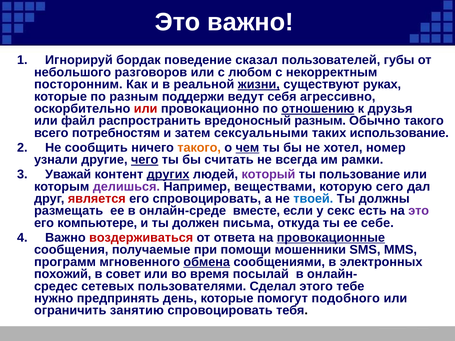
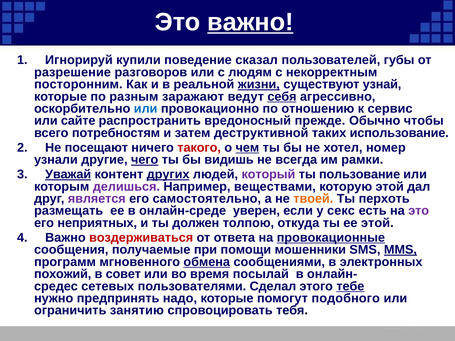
важно at (250, 22) underline: none -> present
бордак: бордак -> купили
небольшого: небольшого -> разрешение
любом: любом -> людям
руках: руках -> узнай
поддержи: поддержи -> заражают
себя underline: none -> present
или at (146, 109) colour: red -> blue
отношению underline: present -> none
друзья: друзья -> сервис
файл: файл -> сайте
вредоносный разным: разным -> прежде
Обычно такого: такого -> чтобы
сексуальными: сексуальными -> деструктивной
сообщить: сообщить -> посещают
такого at (199, 148) colour: orange -> red
считать: считать -> видишь
Уважай underline: none -> present
которую сего: сего -> этой
является colour: red -> purple
его спровоцировать: спровоцировать -> самостоятельно
твоей colour: blue -> orange
должны: должны -> перхоть
вместе: вместе -> уверен
компьютере: компьютере -> неприятных
письма: письма -> толпою
ее себе: себе -> этой
MMS underline: none -> present
тебе underline: none -> present
день: день -> надо
